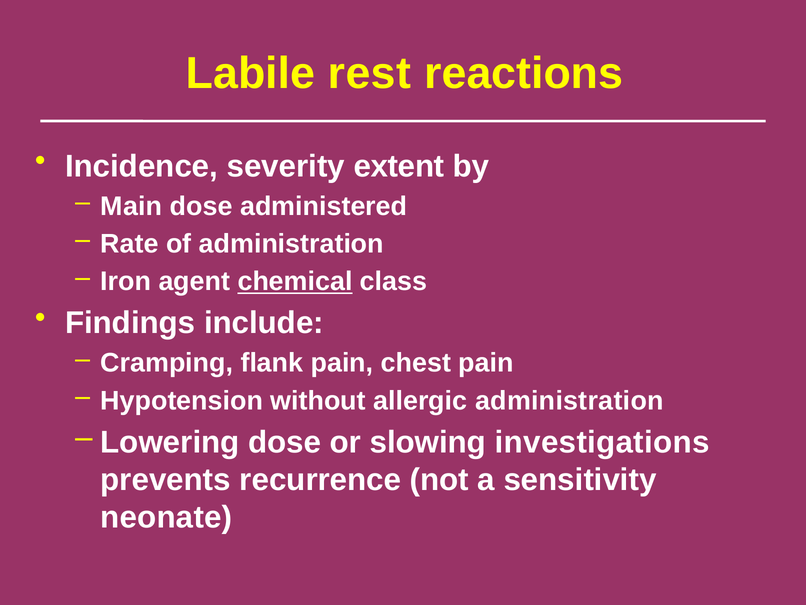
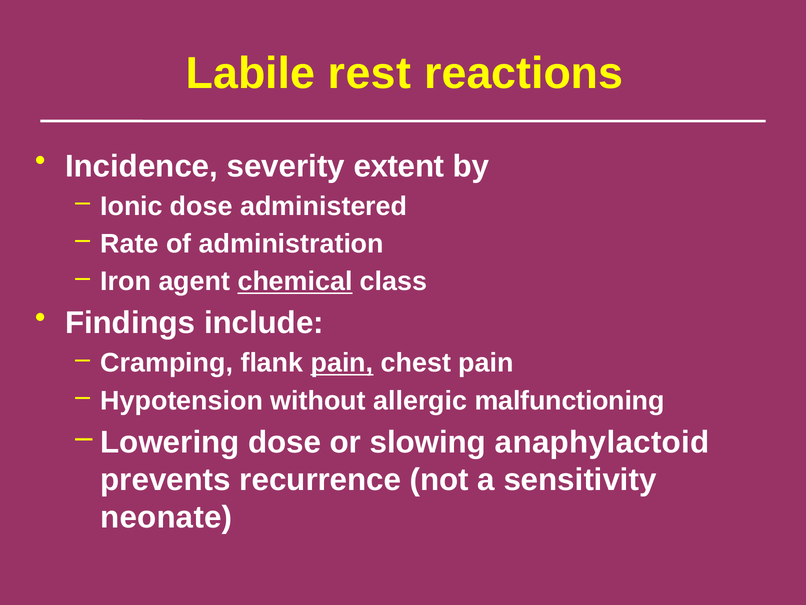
Main: Main -> Ionic
pain at (342, 363) underline: none -> present
allergic administration: administration -> malfunctioning
investigations: investigations -> anaphylactoid
